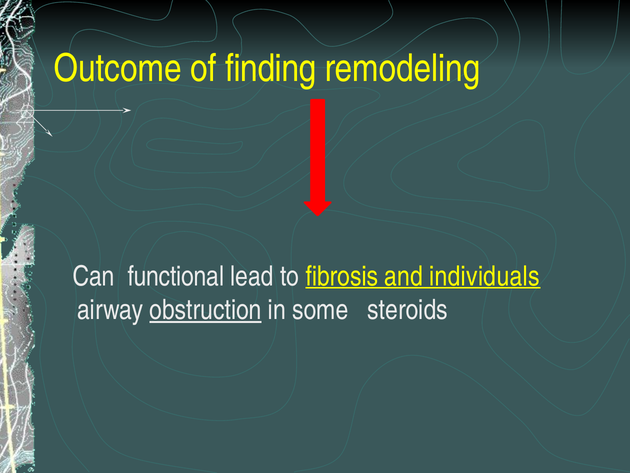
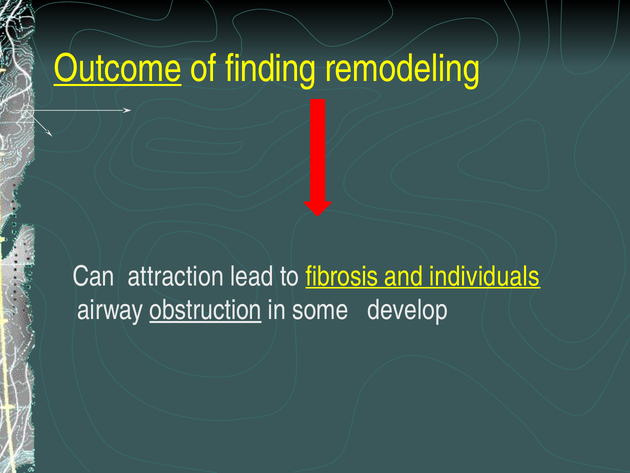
Outcome underline: none -> present
functional: functional -> attraction
steroids: steroids -> develop
